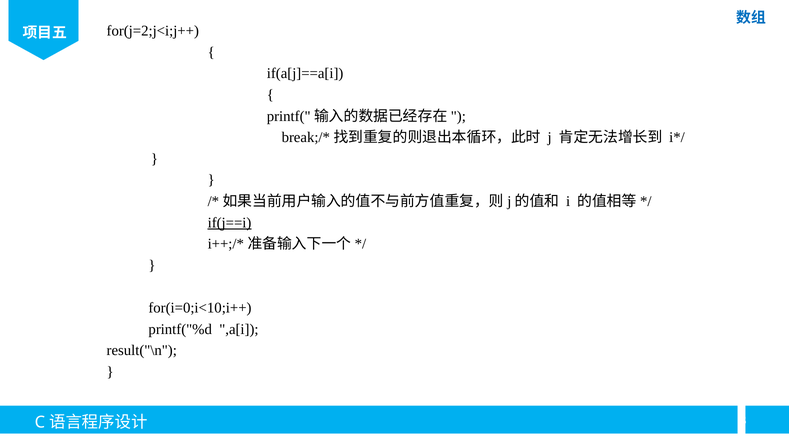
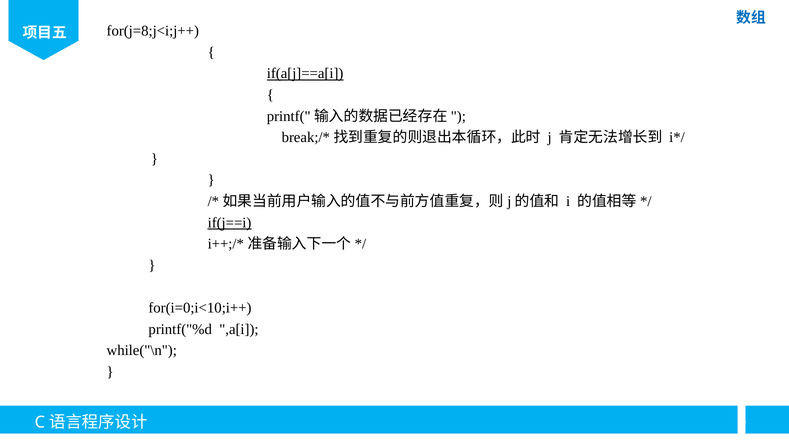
for(j=2;j<i;j++: for(j=2;j<i;j++ -> for(j=8;j<i;j++
if(a[j]==a[i underline: none -> present
result("\n: result("\n -> while("\n
